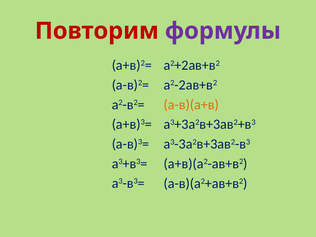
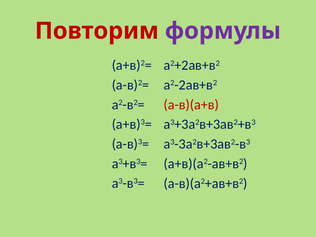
а-в)(а+в colour: orange -> red
